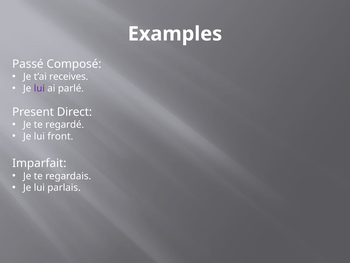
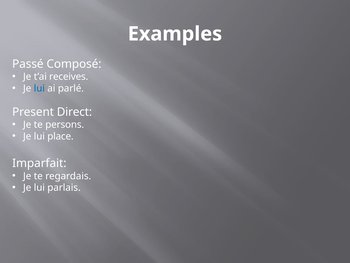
lui at (39, 88) colour: purple -> blue
regardé: regardé -> persons
front: front -> place
